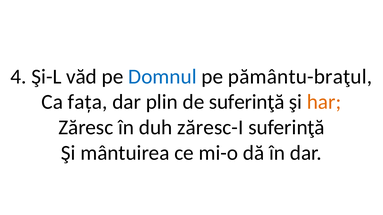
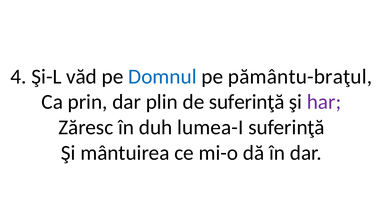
fața: fața -> prin
har colour: orange -> purple
zăresc-I: zăresc-I -> lumea-I
